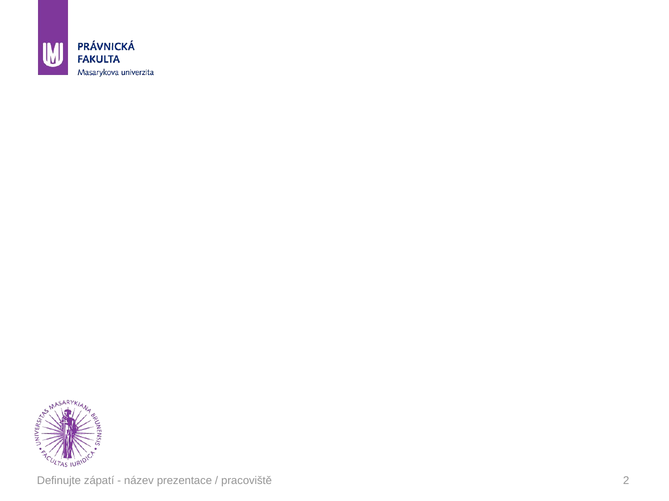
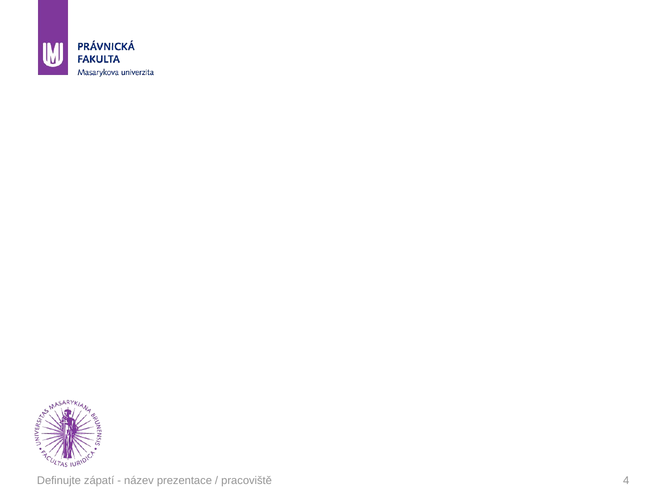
2: 2 -> 4
